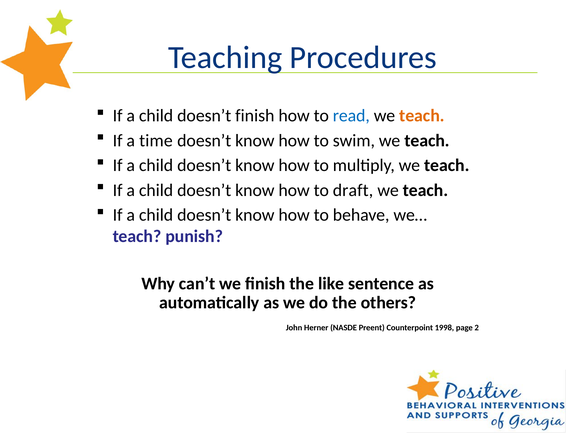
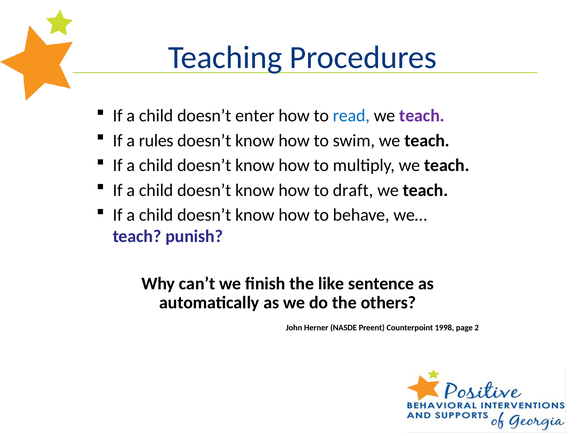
doesn’t finish: finish -> enter
teach at (422, 116) colour: orange -> purple
time: time -> rules
